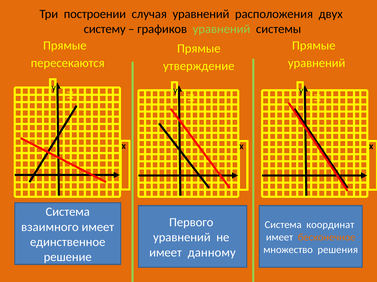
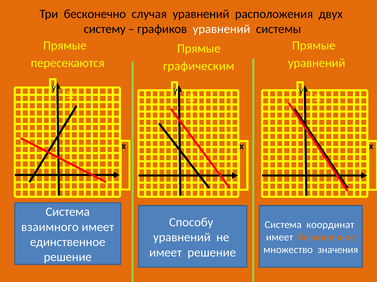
построении: построении -> бесконечно
уравнений at (222, 29) colour: light green -> white
утверждение: утверждение -> графическим
Первого: Первого -> Способу
решения: решения -> значения
имеет данному: данному -> решение
